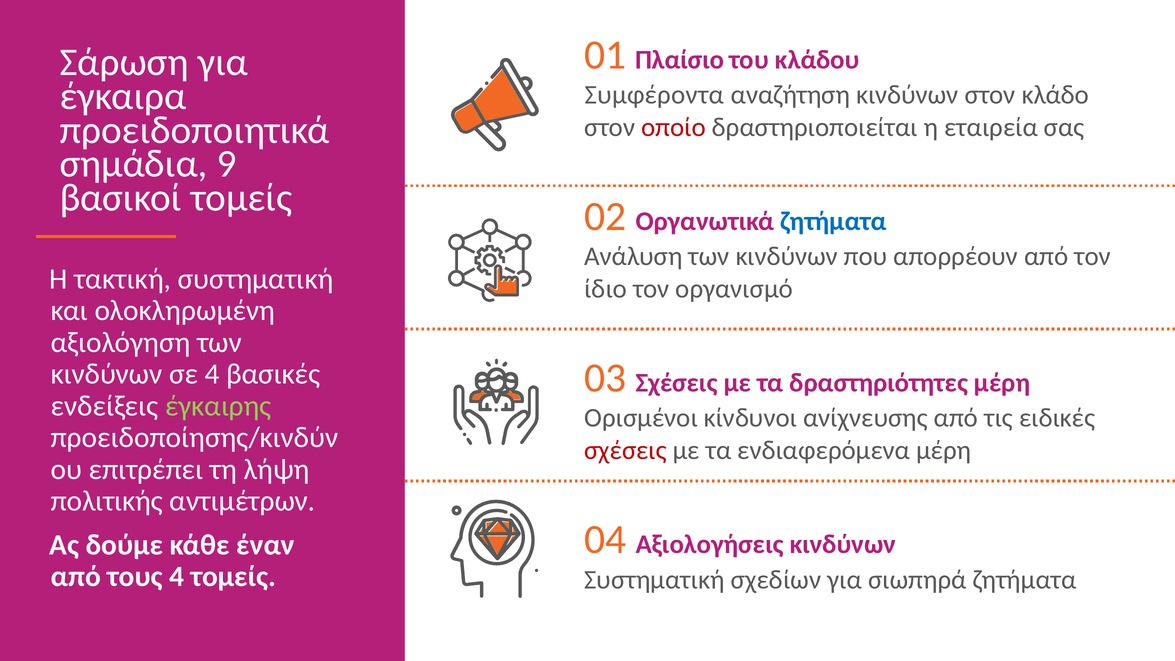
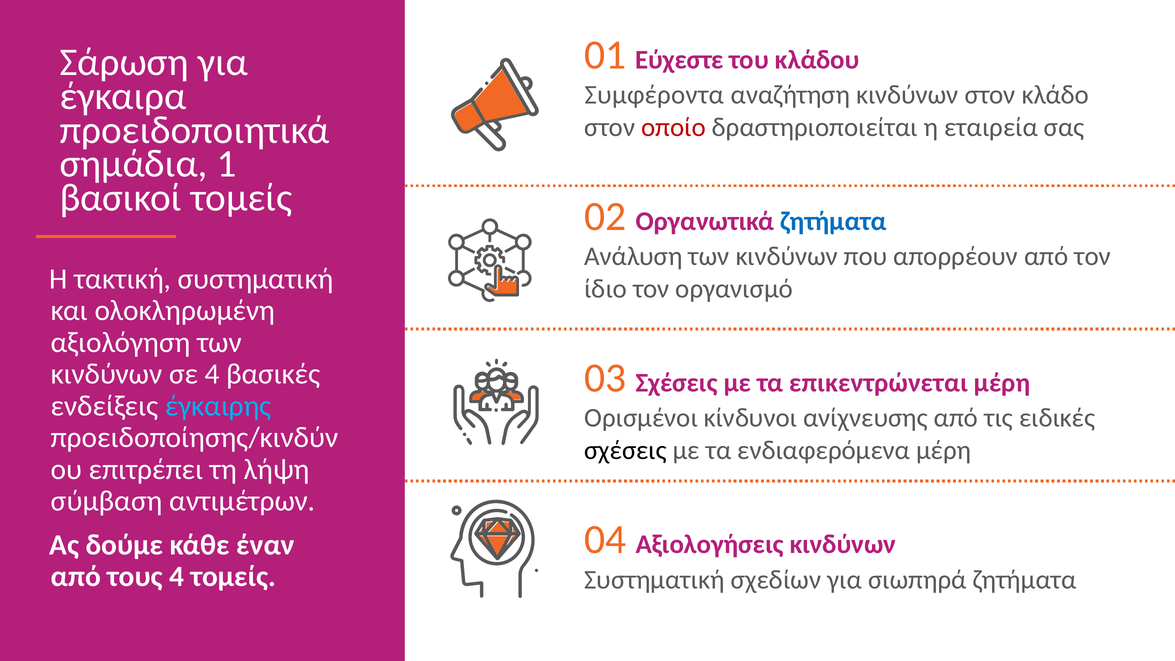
Πλαίσιο: Πλαίσιο -> Εύχεστε
9: 9 -> 1
δραστηριότητες: δραστηριότητες -> επικεντρώνεται
έγκαιρης colour: light green -> light blue
σχέσεις at (625, 450) colour: red -> black
πολιτικής: πολιτικής -> σύμβαση
